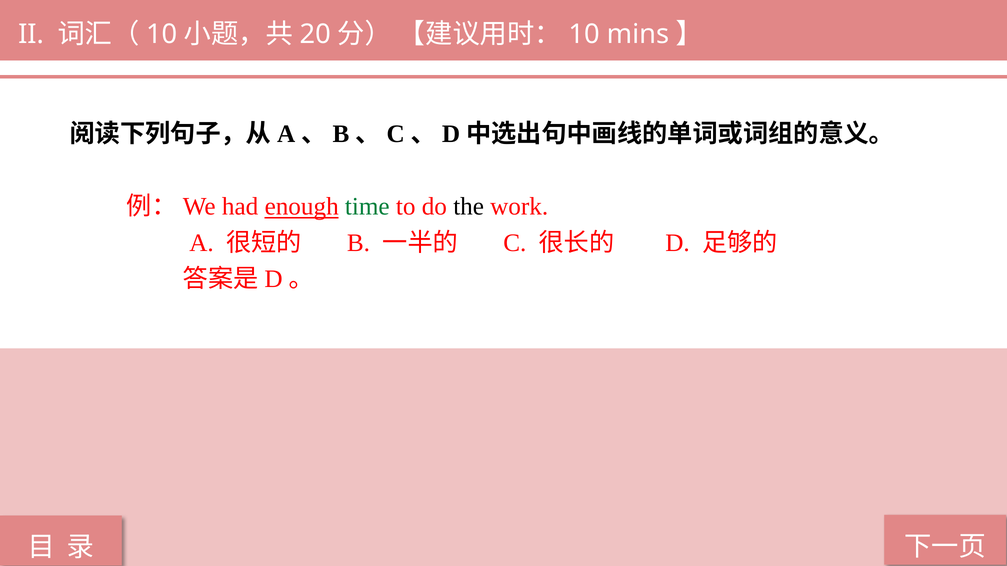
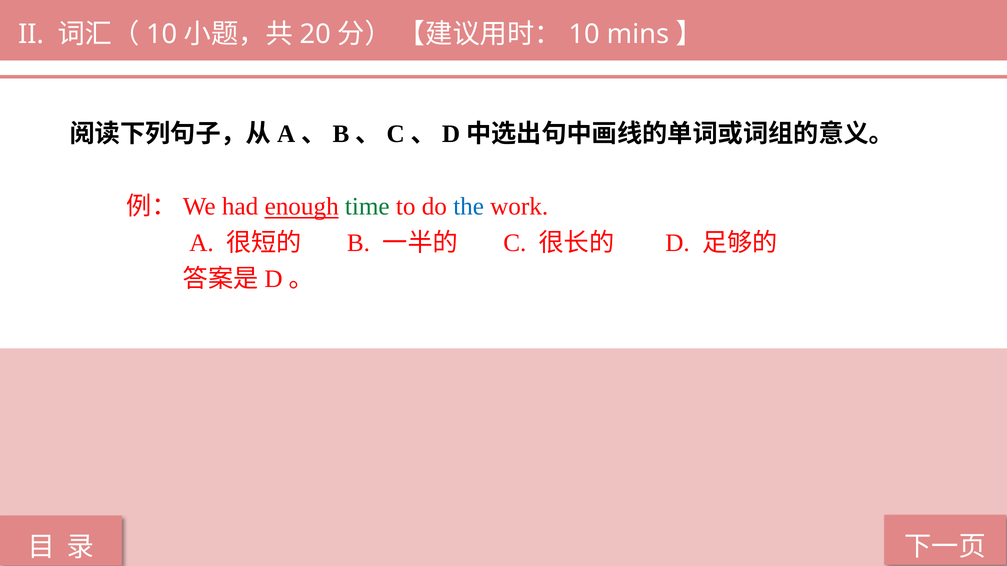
the colour: black -> blue
